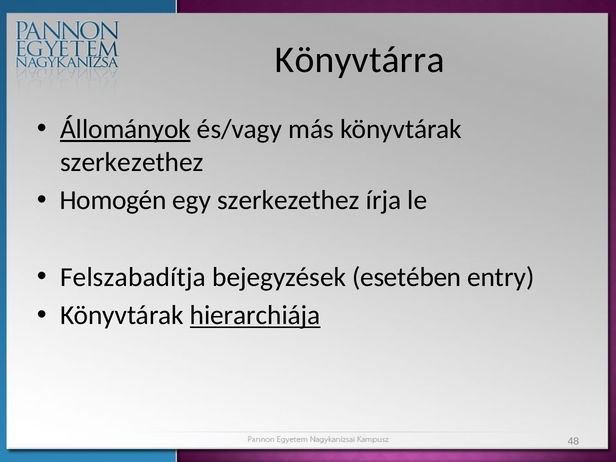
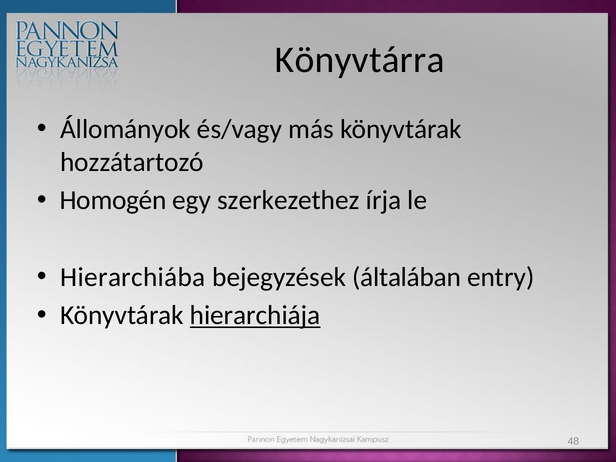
Állományok underline: present -> none
szerkezethez at (132, 162): szerkezethez -> hozzátartozó
Felszabadítja: Felszabadítja -> Hierarchiába
esetében: esetében -> általában
